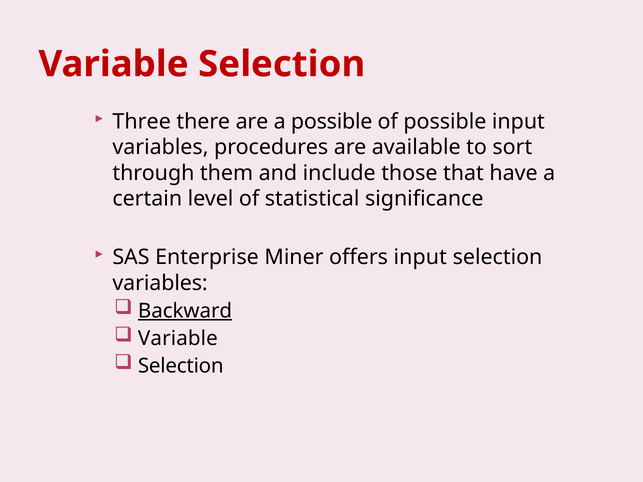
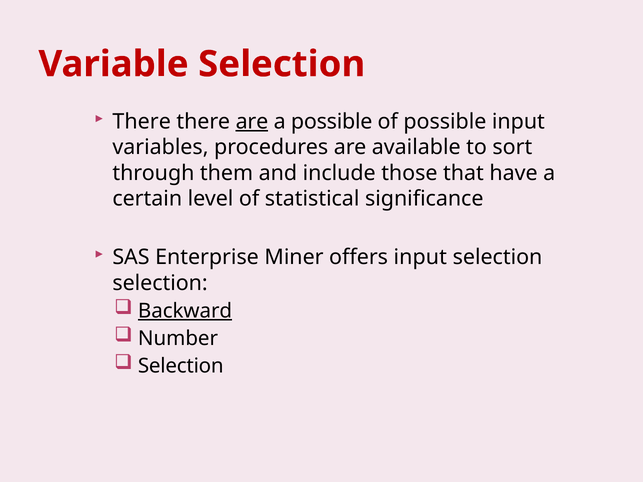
Three at (142, 122): Three -> There
are at (252, 122) underline: none -> present
variables at (160, 283): variables -> selection
Variable at (178, 339): Variable -> Number
